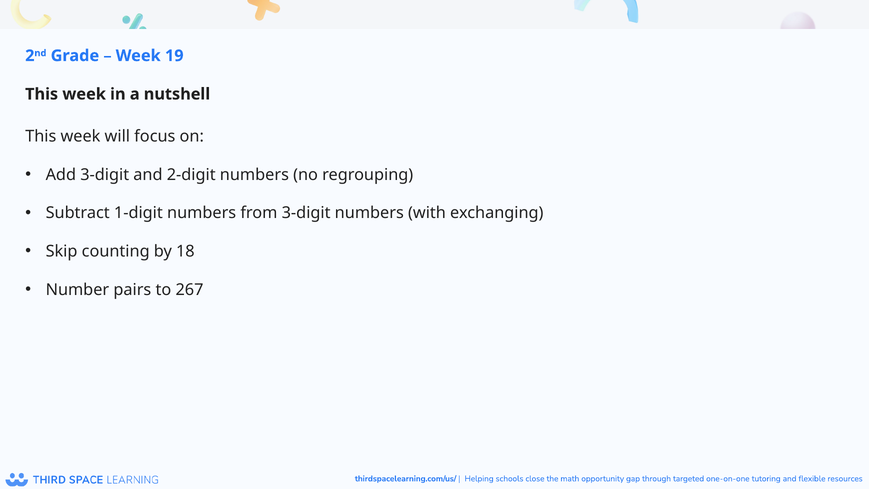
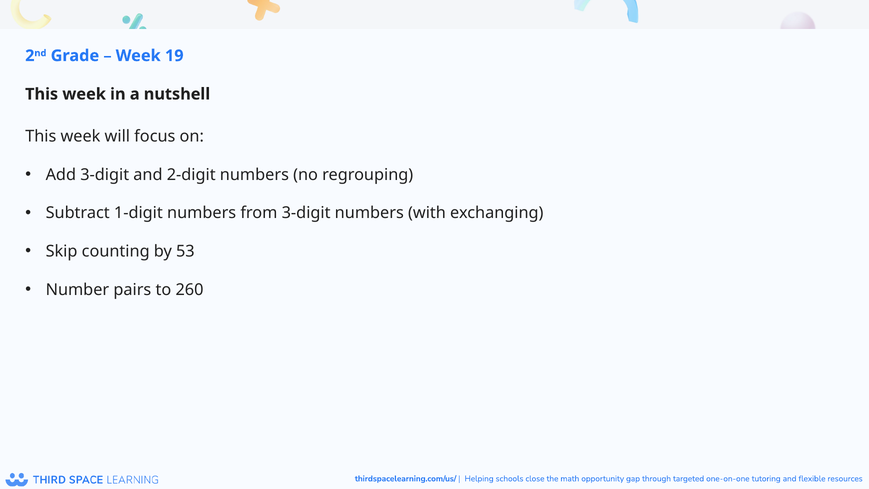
18: 18 -> 53
267: 267 -> 260
